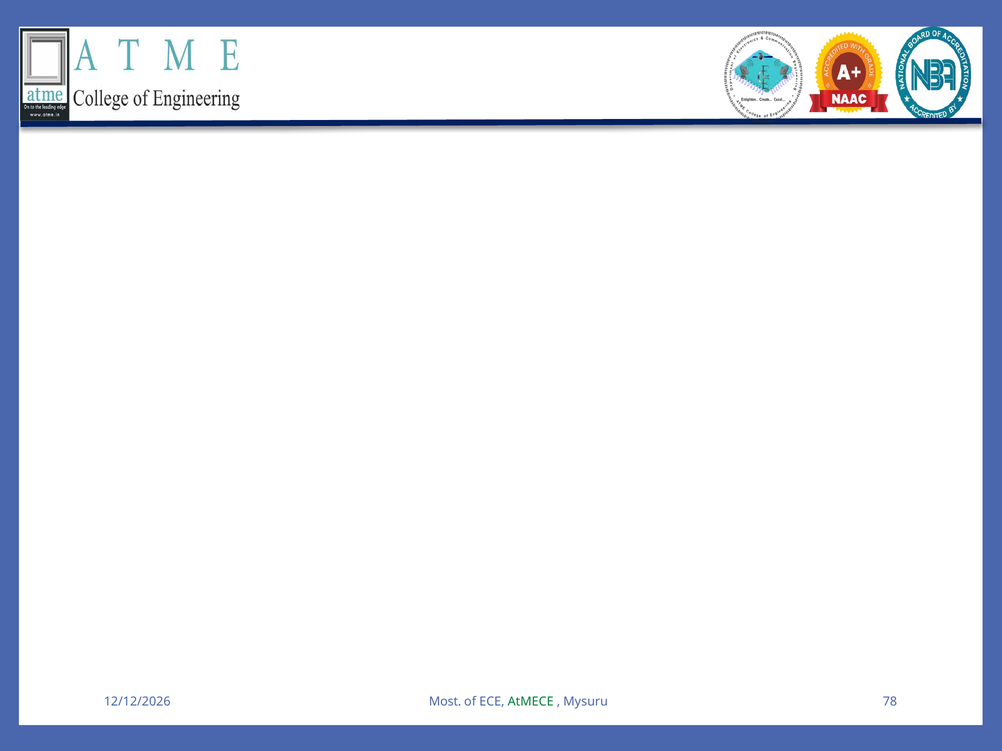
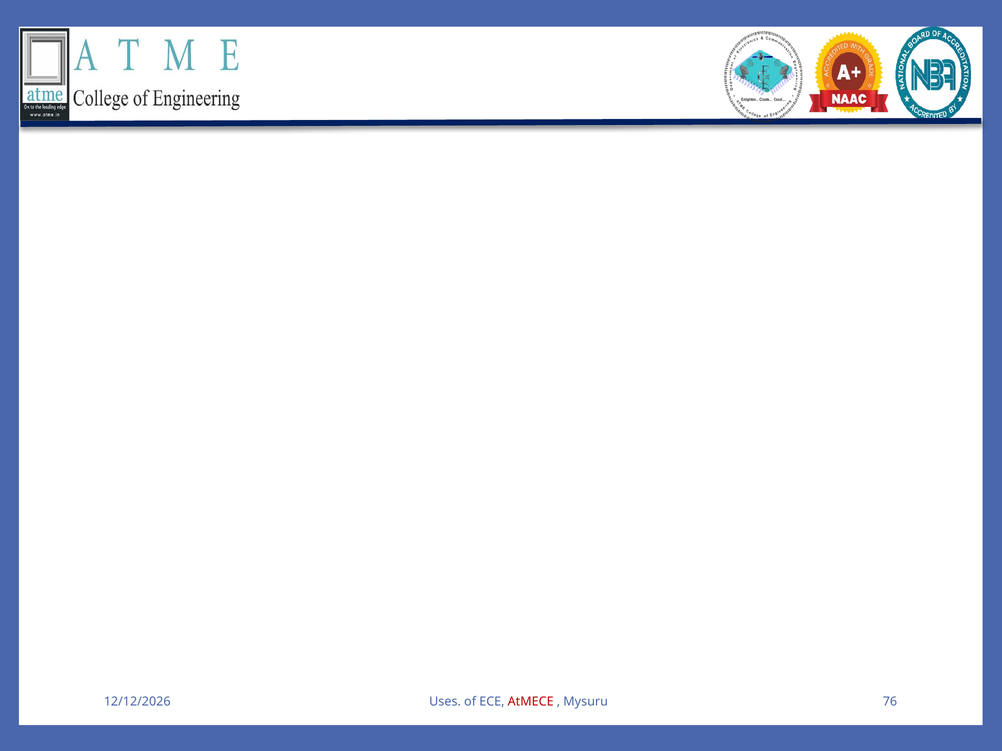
Most: Most -> Uses
AtMECE colour: green -> red
78: 78 -> 76
